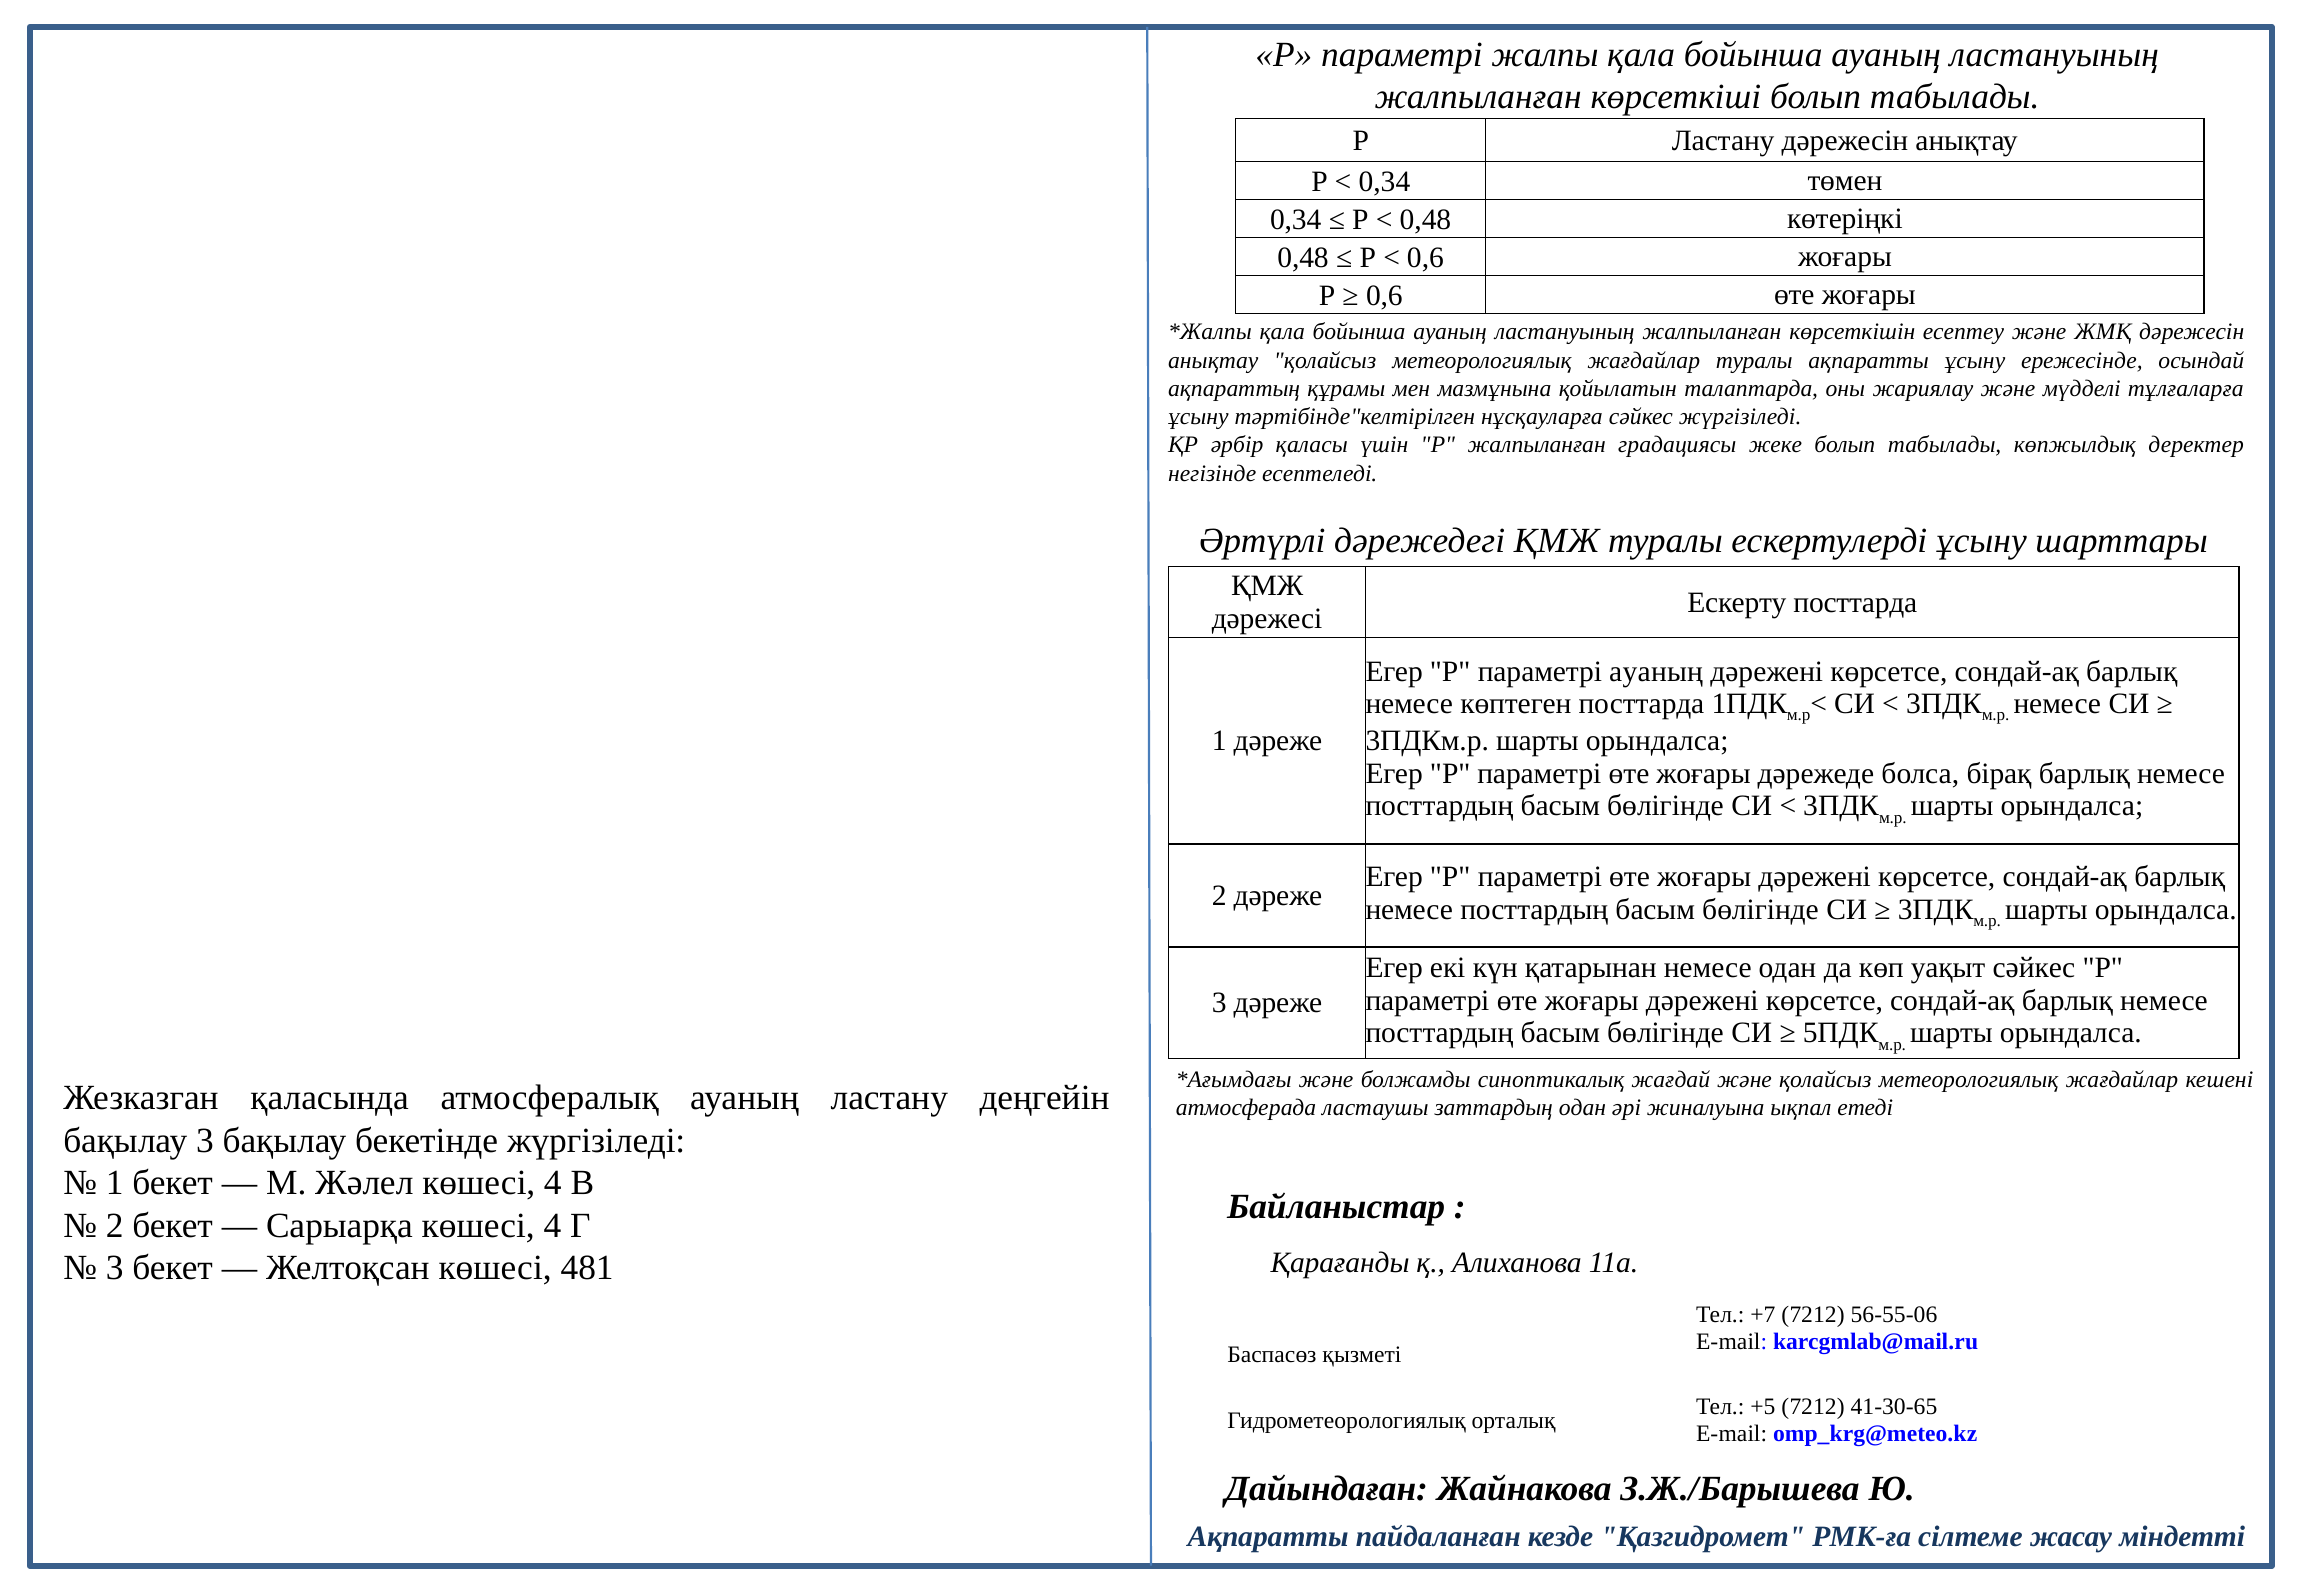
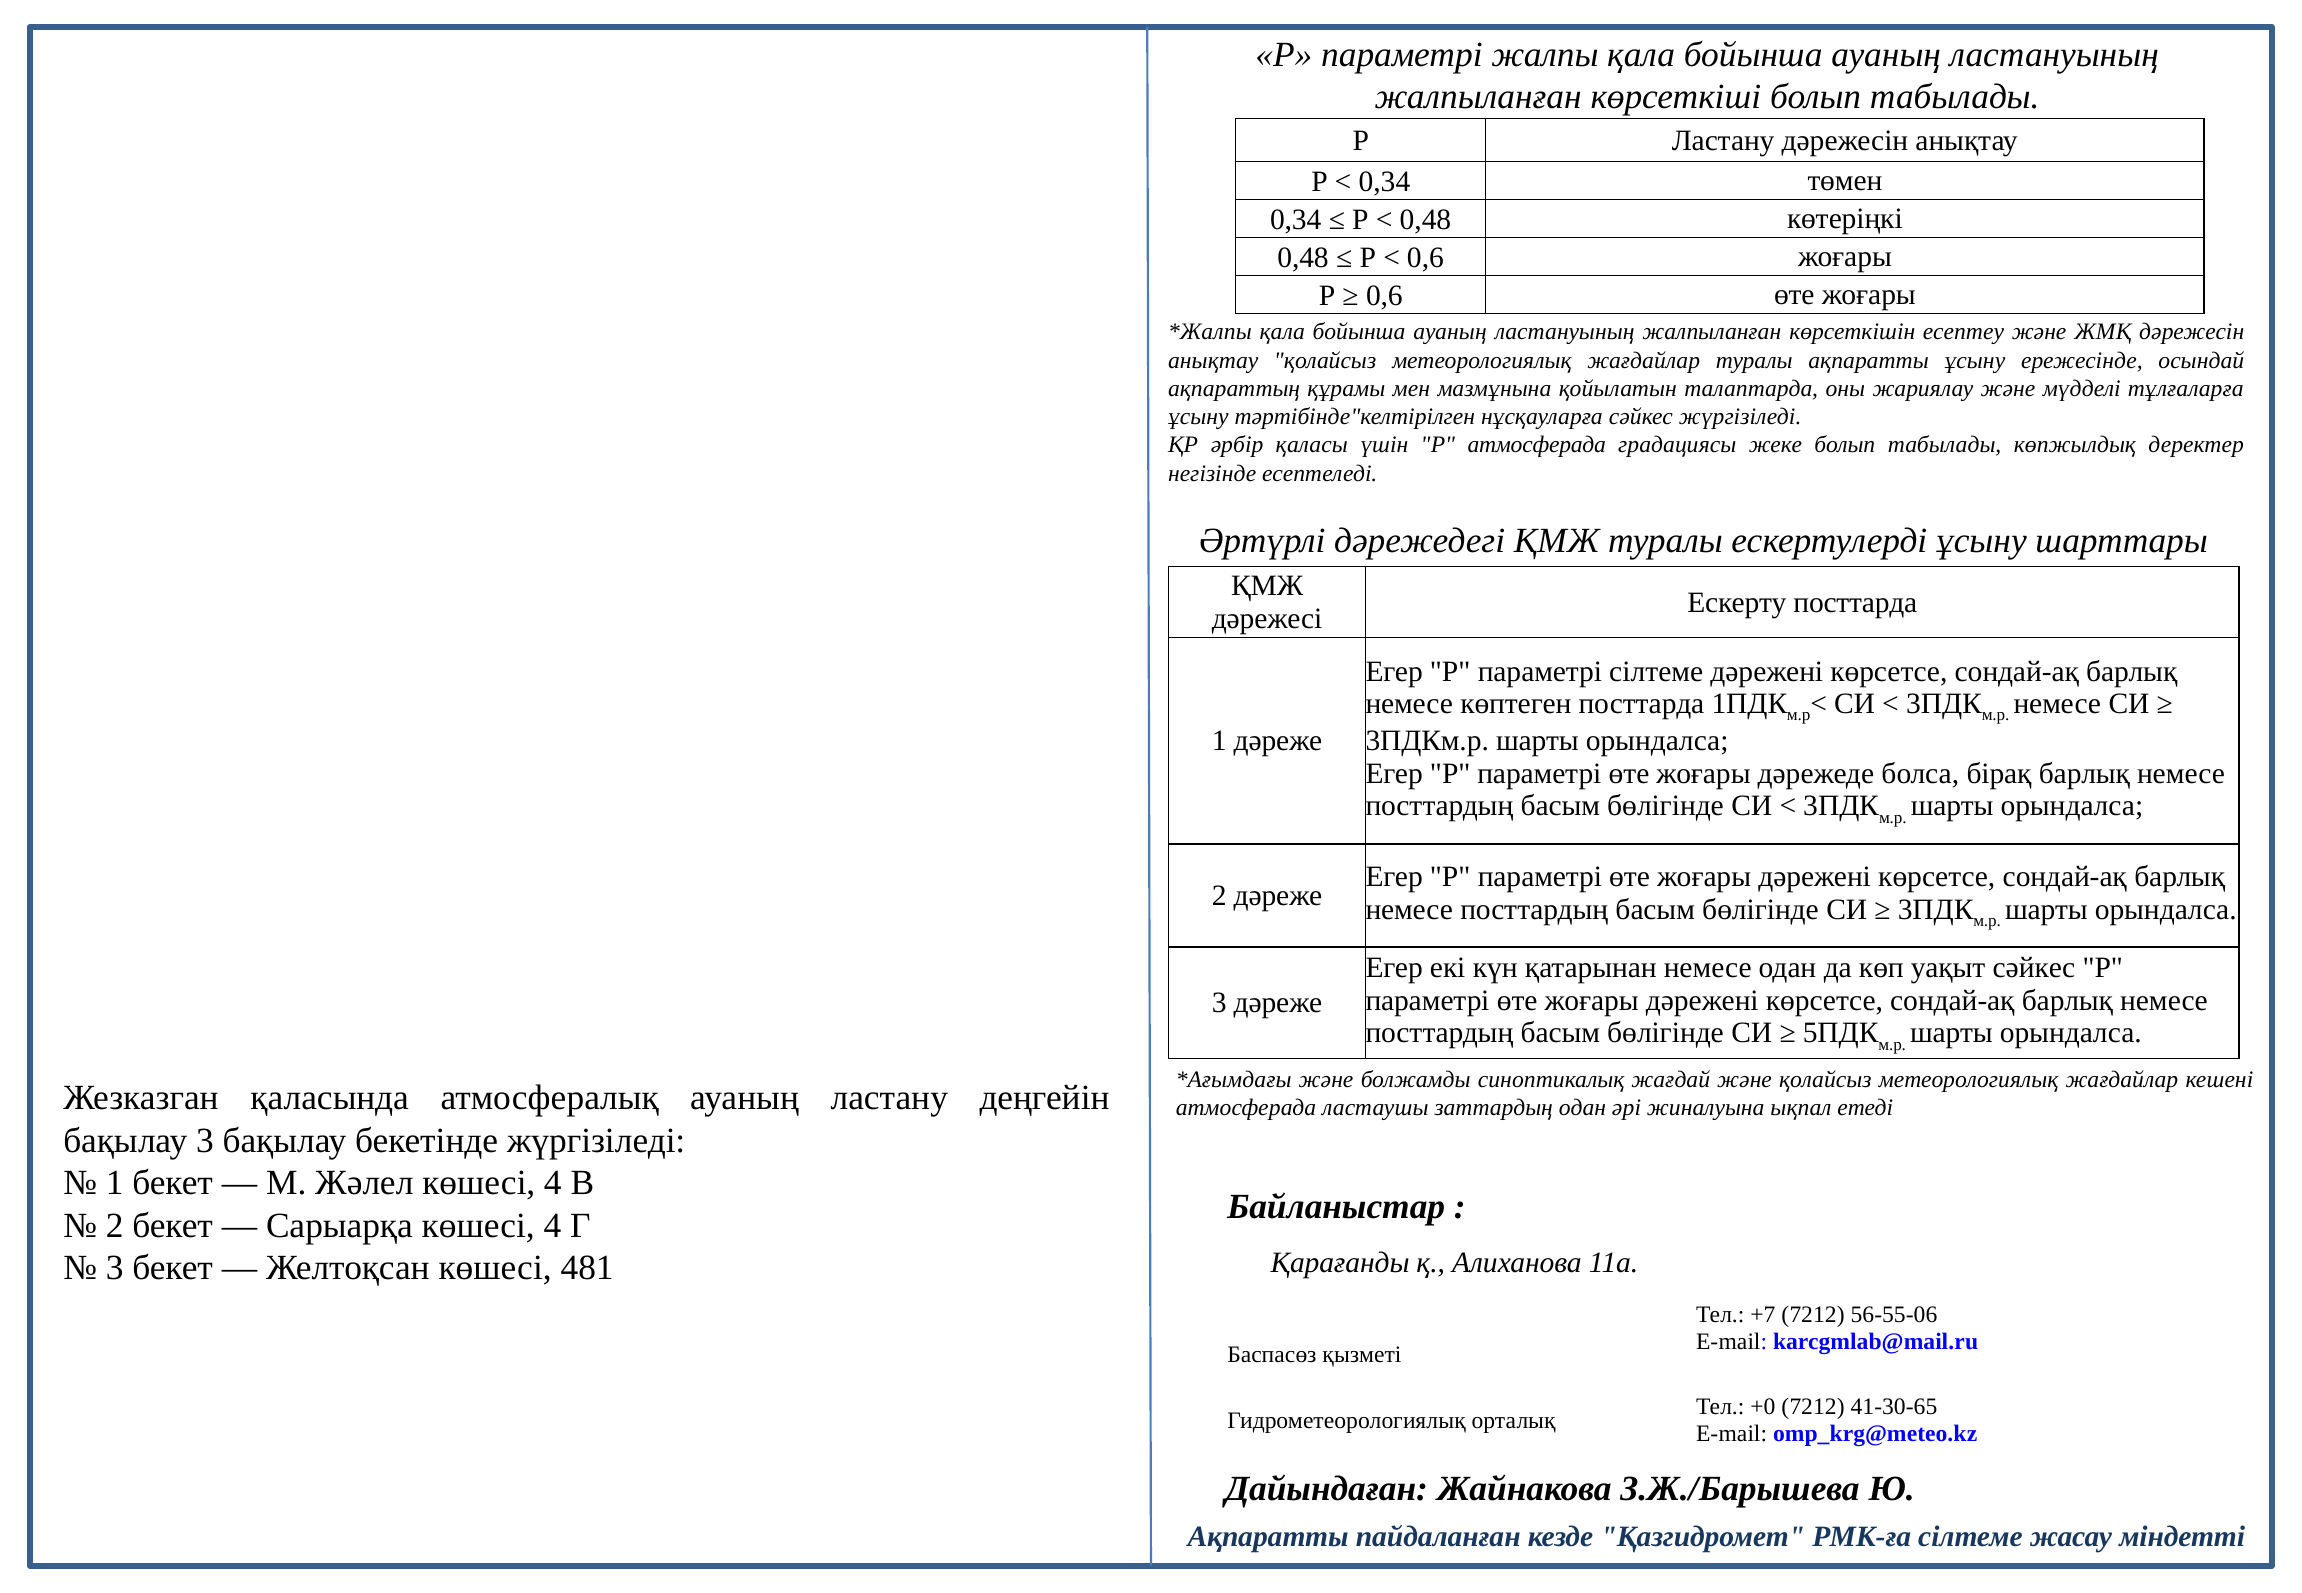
Р жалпыланған: жалпыланған -> атмосферада
параметрі ауаның: ауаның -> сілтеме
+5: +5 -> +0
